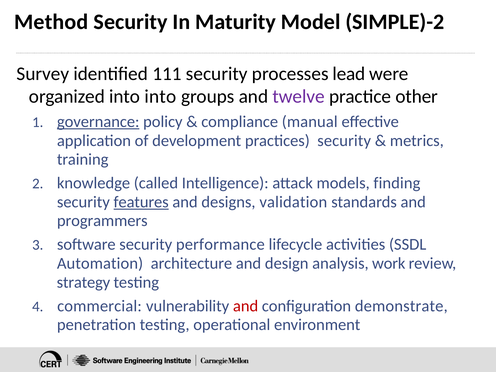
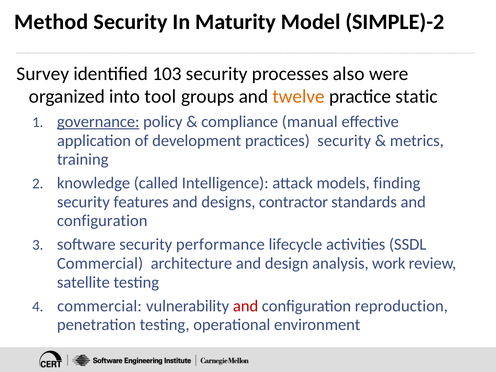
111: 111 -> 103
lead: lead -> also
into into: into -> tool
twelve colour: purple -> orange
other: other -> static
features underline: present -> none
validation: validation -> contractor
programmers at (102, 221): programmers -> configuration
Automation at (100, 263): Automation -> Commercial
strategy: strategy -> satellite
demonstrate: demonstrate -> reproduction
